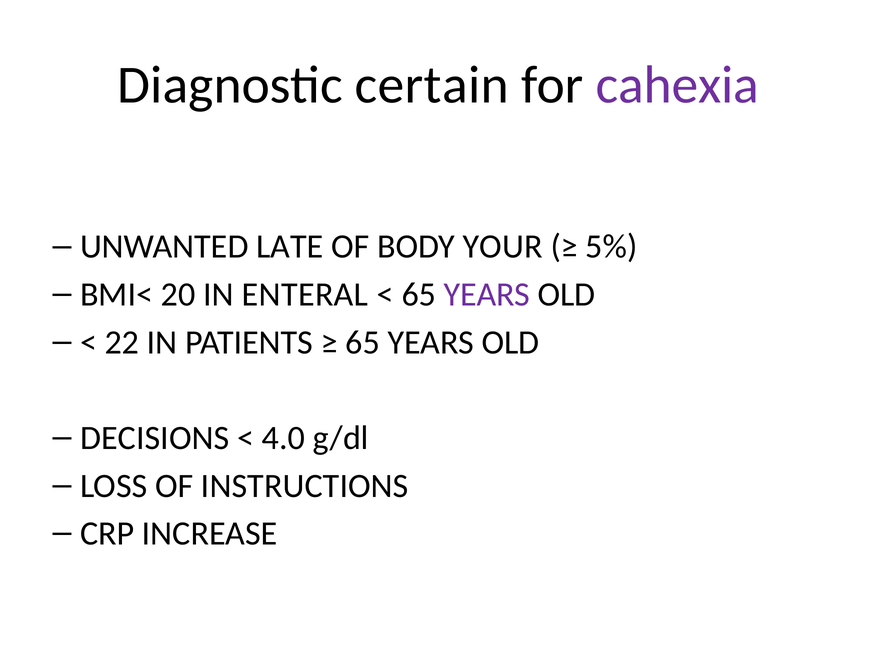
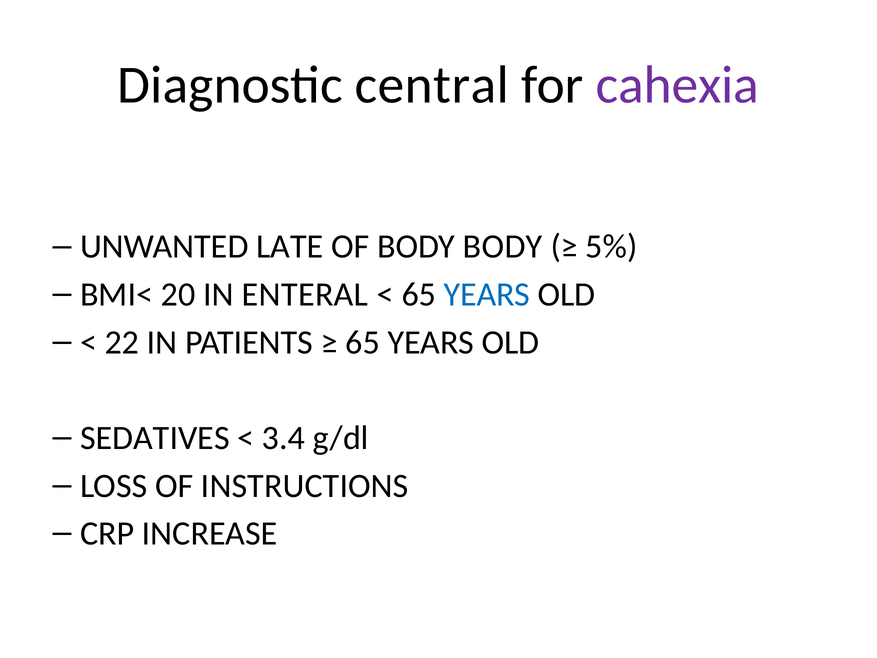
certain: certain -> central
BODY YOUR: YOUR -> BODY
YEARS at (487, 294) colour: purple -> blue
DECISIONS: DECISIONS -> SEDATIVES
4.0: 4.0 -> 3.4
